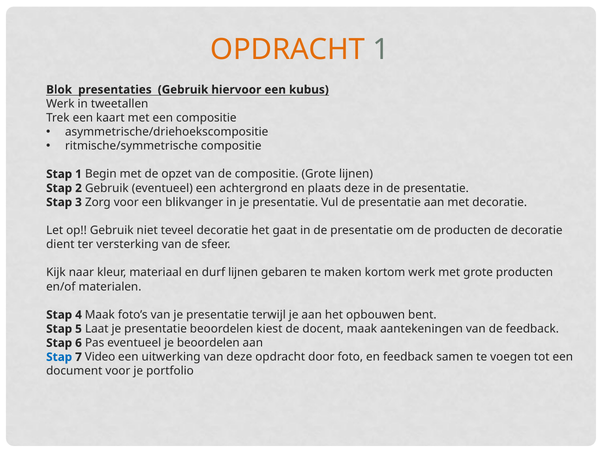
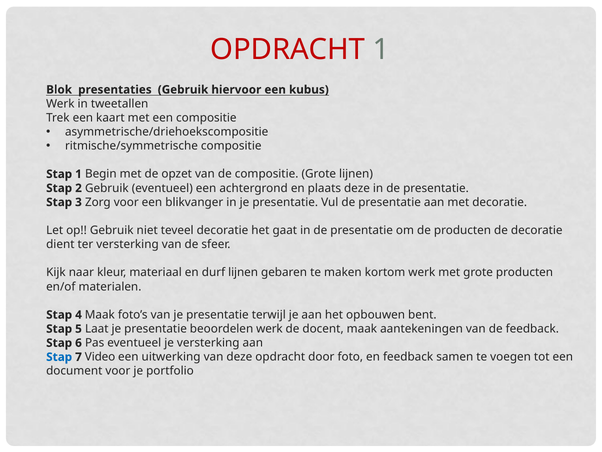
OPDRACHT at (288, 49) colour: orange -> red
beoordelen kiest: kiest -> werk
je beoordelen: beoordelen -> versterking
